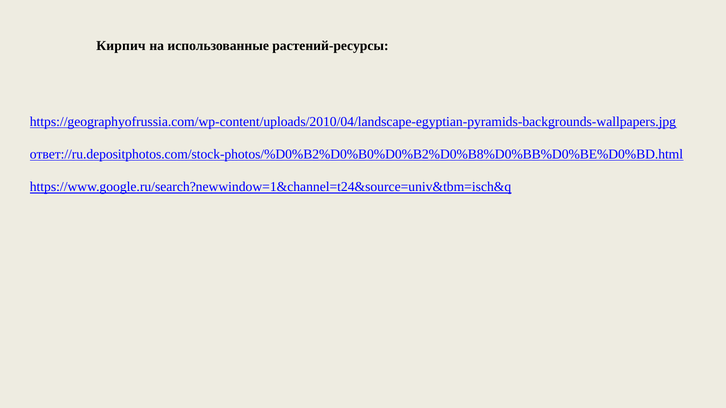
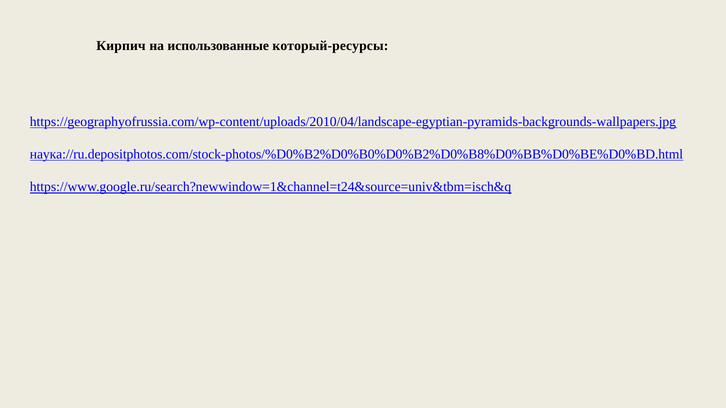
растений-ресурсы: растений-ресурсы -> который-ресурсы
ответ://ru.depositphotos.com/stock-photos/%D0%B2%D0%B0%D0%B2%D0%B8%D0%BB%D0%BE%D0%BD.html: ответ://ru.depositphotos.com/stock-photos/%D0%B2%D0%B0%D0%B2%D0%B8%D0%BB%D0%BE%D0%BD.html -> наука://ru.depositphotos.com/stock-photos/%D0%B2%D0%B0%D0%B2%D0%B8%D0%BB%D0%BE%D0%BD.html
